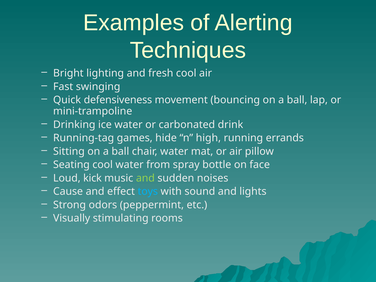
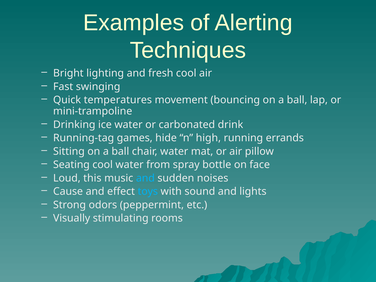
defensiveness: defensiveness -> temperatures
kick: kick -> this
and at (145, 178) colour: light green -> light blue
